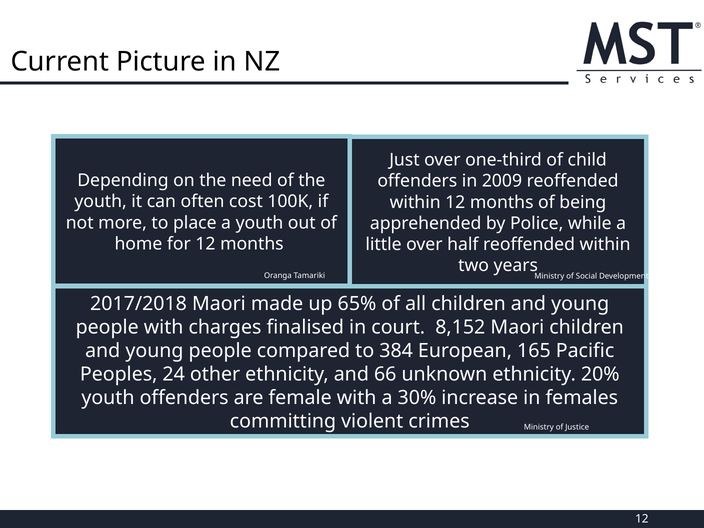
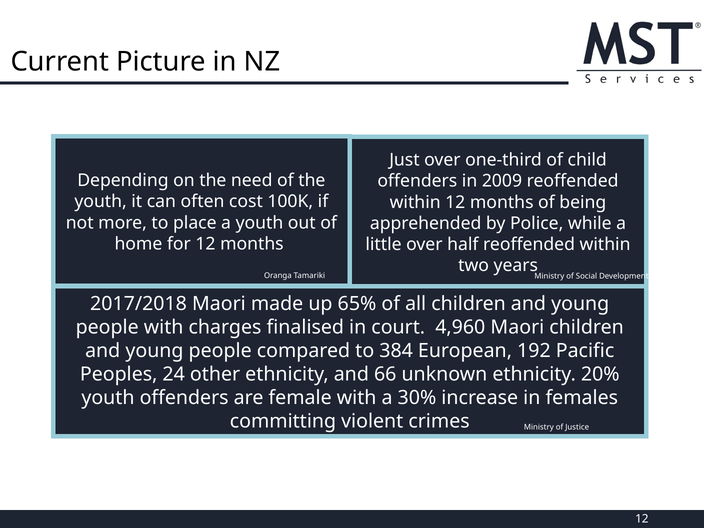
8,152: 8,152 -> 4,960
165: 165 -> 192
